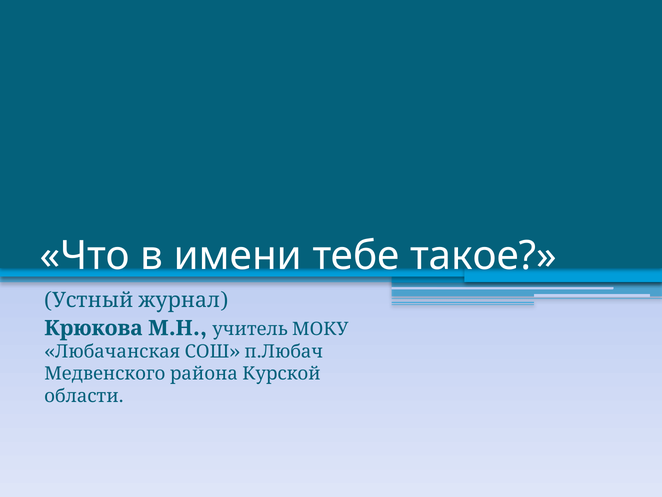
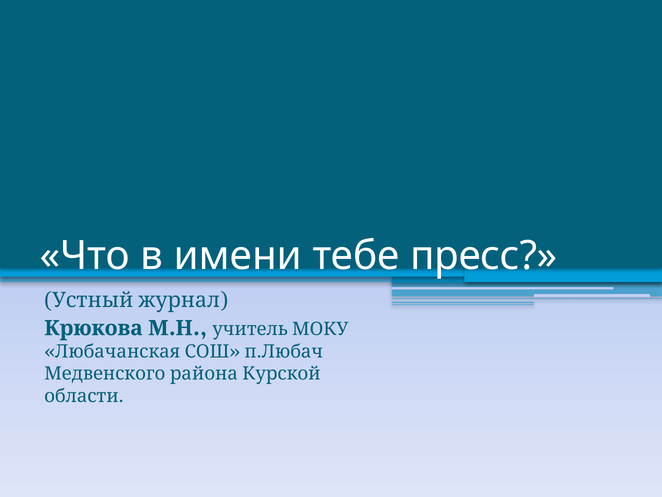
такое: такое -> пресс
